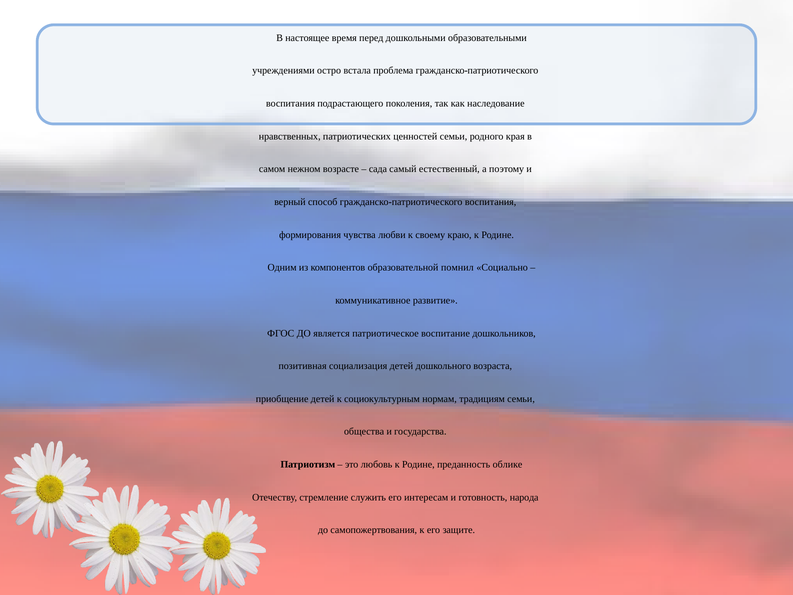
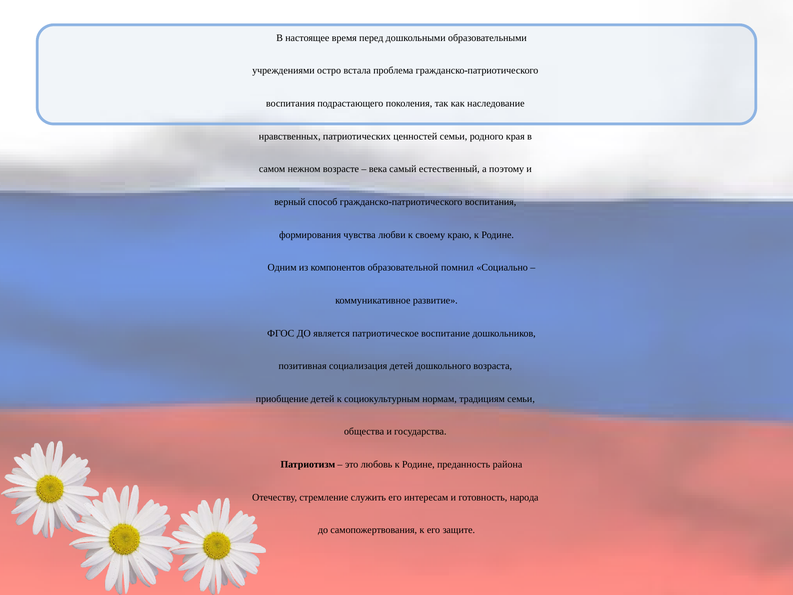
сада: сада -> века
облике: облике -> района
